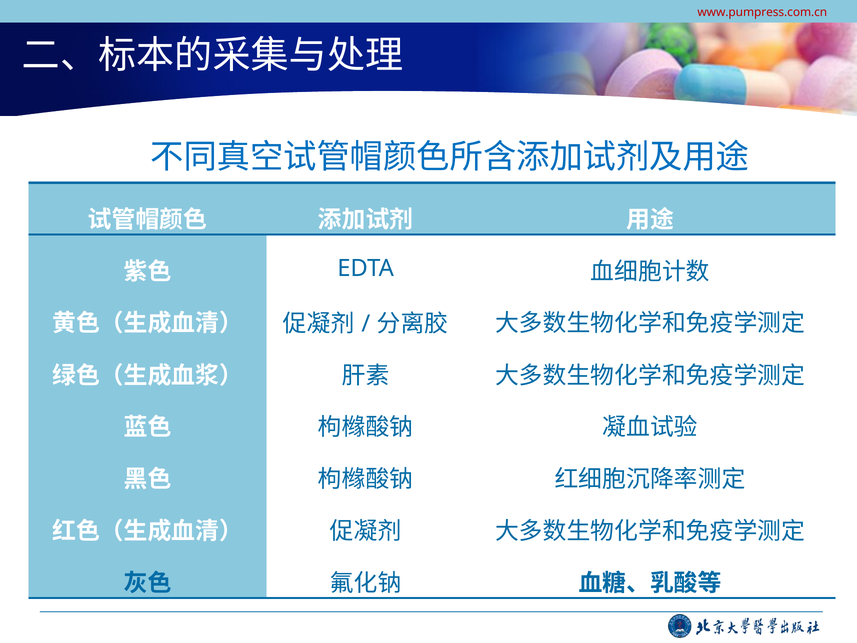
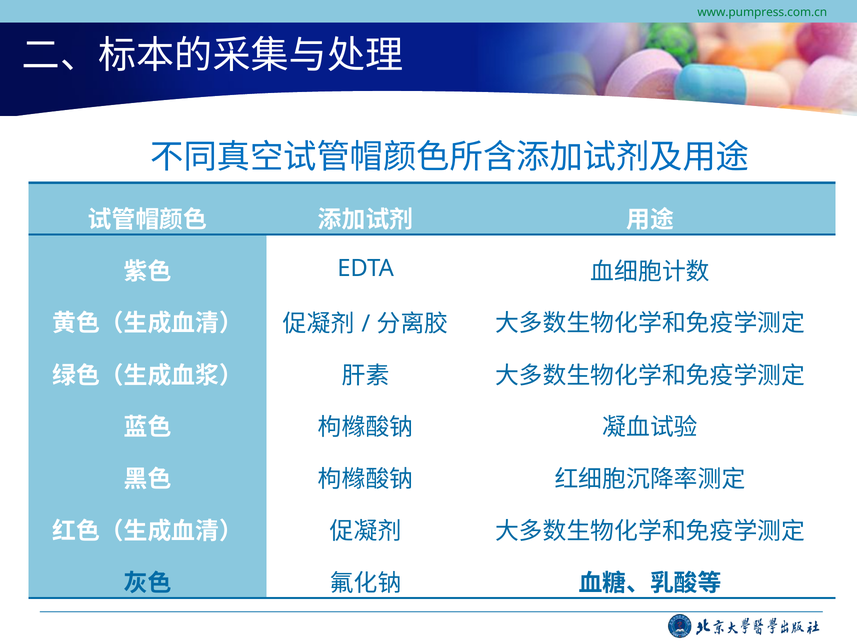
www.pumpress.com.cn colour: red -> green
